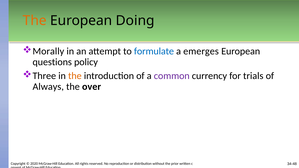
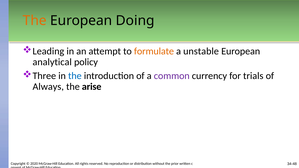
Morally: Morally -> Leading
formulate colour: blue -> orange
emerges: emerges -> unstable
questions: questions -> analytical
the at (75, 76) colour: orange -> blue
over: over -> arise
